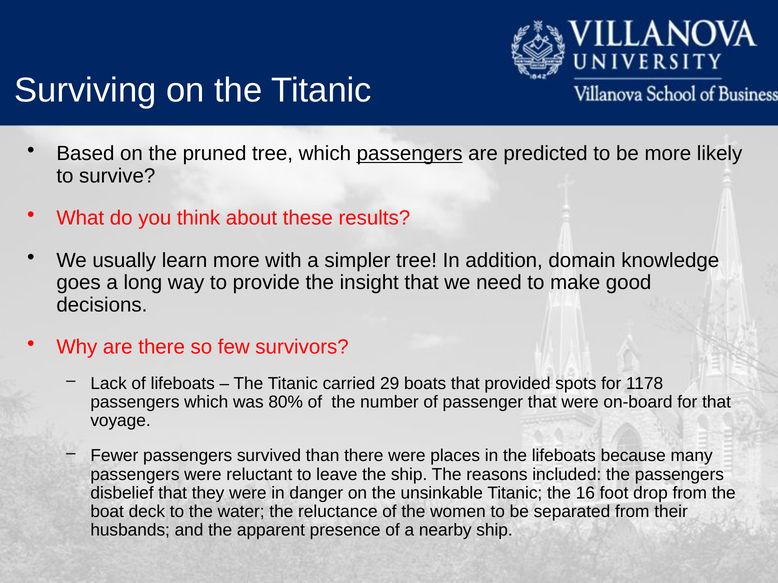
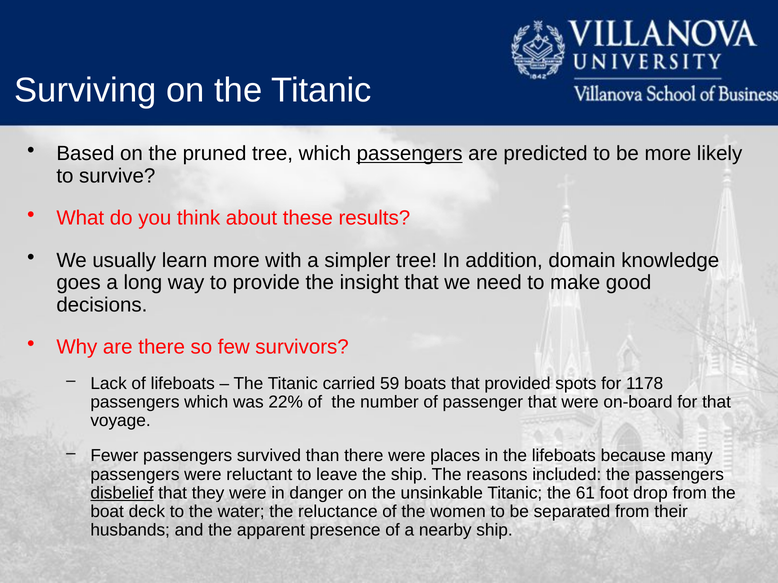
29: 29 -> 59
80%: 80% -> 22%
disbelief underline: none -> present
16: 16 -> 61
